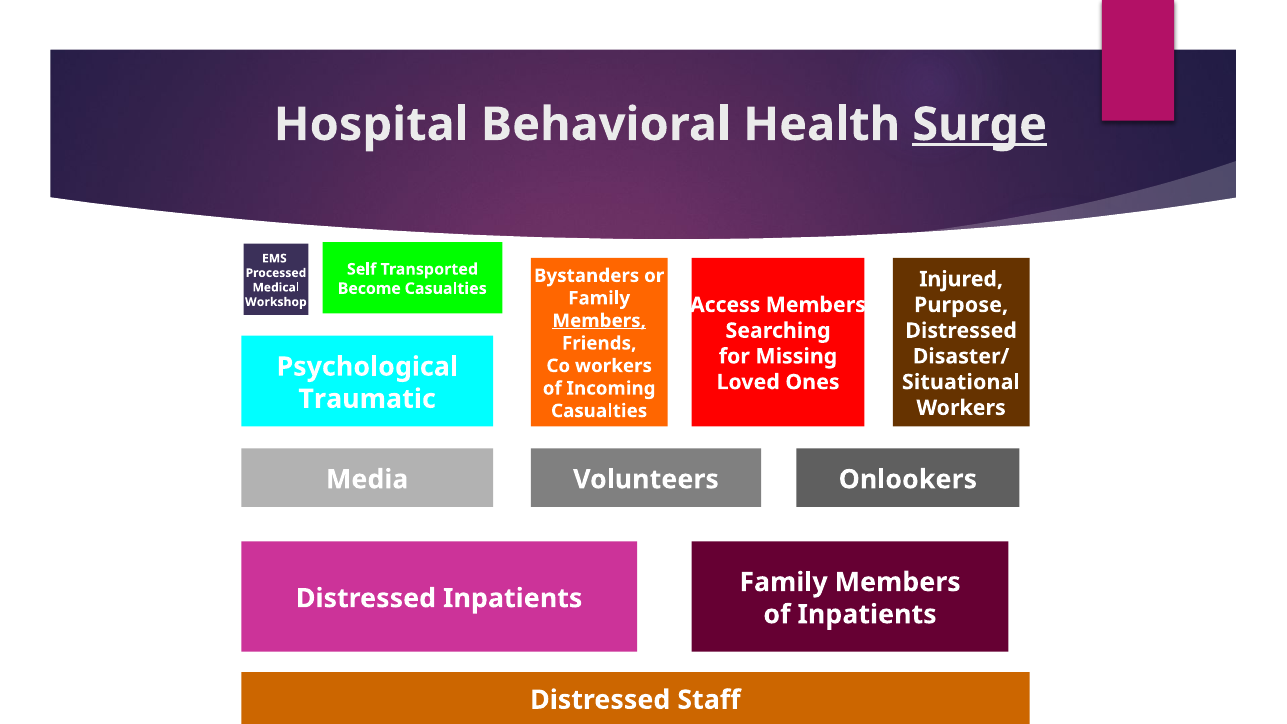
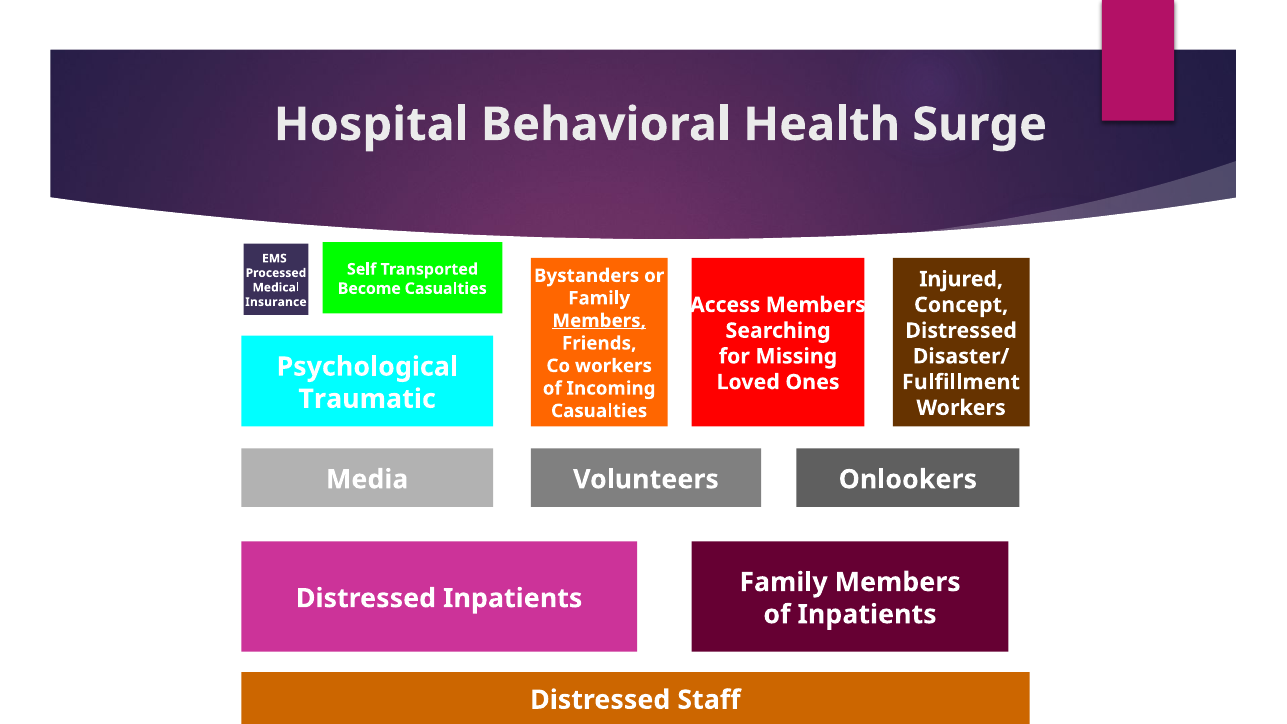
Surge underline: present -> none
Workshop: Workshop -> Insurance
Purpose: Purpose -> Concept
Situational: Situational -> Fulfillment
